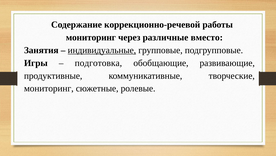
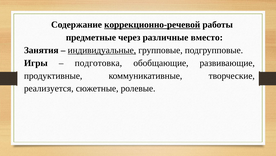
коррекционно-речевой underline: none -> present
мониторинг at (91, 37): мониторинг -> предметные
мониторинг at (49, 88): мониторинг -> реализуется
